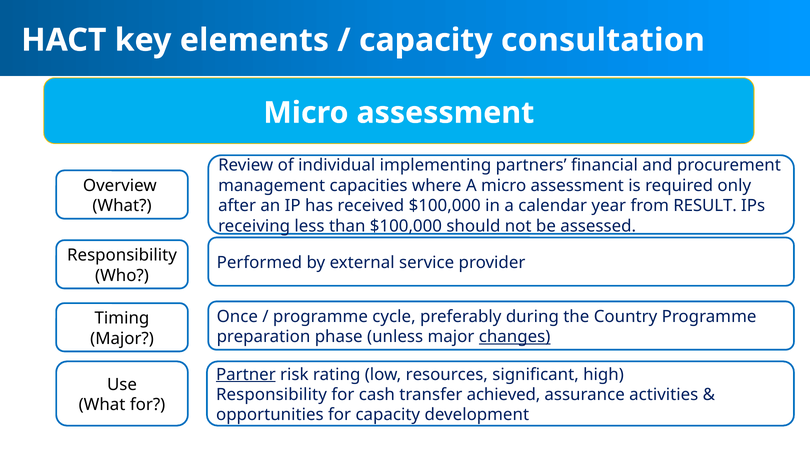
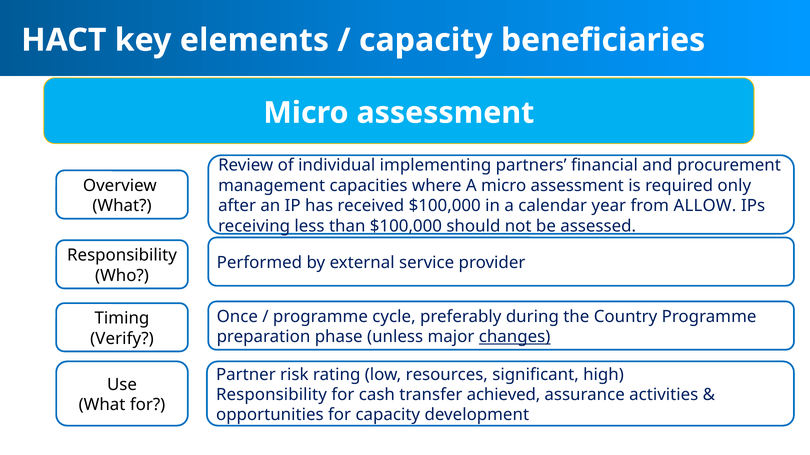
consultation: consultation -> beneficiaries
RESULT: RESULT -> ALLOW
Major at (122, 339): Major -> Verify
Partner underline: present -> none
